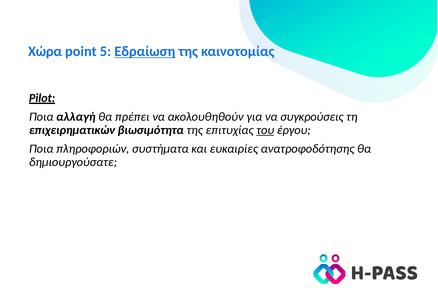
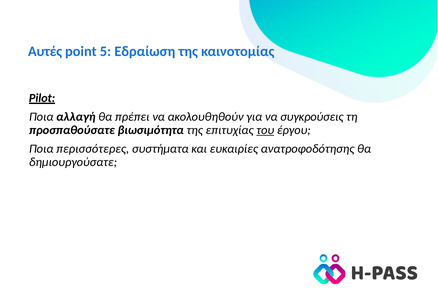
Χώρα: Χώρα -> Αυτές
Εδραίωση underline: present -> none
επιχειρηματικών: επιχειρηματικών -> προσπαθούσατε
πληροφοριών: πληροφοριών -> περισσότερες
